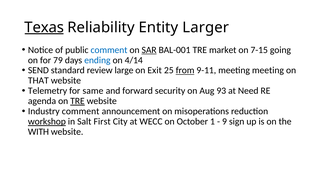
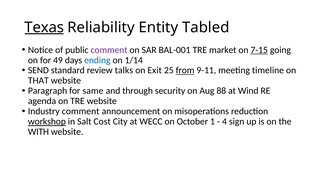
Larger: Larger -> Tabled
comment at (109, 50) colour: blue -> purple
SAR underline: present -> none
7-15 underline: none -> present
79: 79 -> 49
4/14: 4/14 -> 1/14
large: large -> talks
meeting meeting: meeting -> timeline
Telemetry: Telemetry -> Paragraph
forward: forward -> through
93: 93 -> 88
Need: Need -> Wind
TRE at (77, 101) underline: present -> none
First: First -> Cost
9: 9 -> 4
